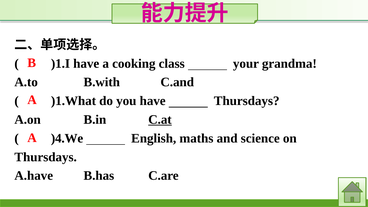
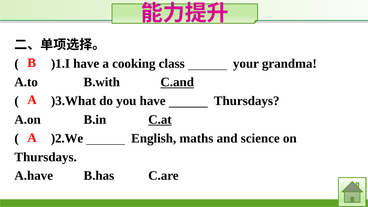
C.and underline: none -> present
)1.What: )1.What -> )3.What
)4.We: )4.We -> )2.We
